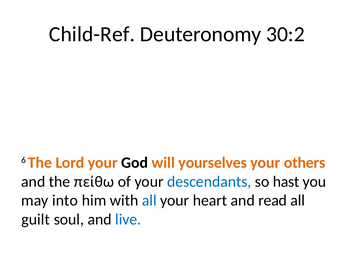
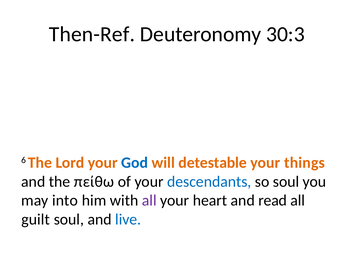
Child-Ref: Child-Ref -> Then-Ref
30:2: 30:2 -> 30:3
God colour: black -> blue
yourselves: yourselves -> detestable
others: others -> things
so hast: hast -> soul
all at (149, 200) colour: blue -> purple
